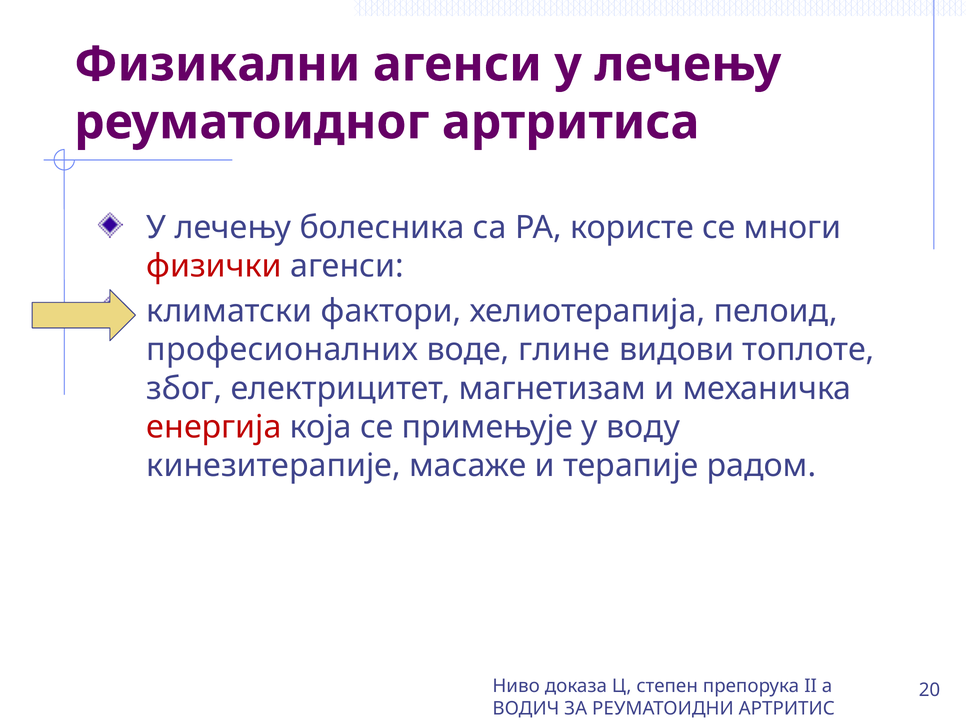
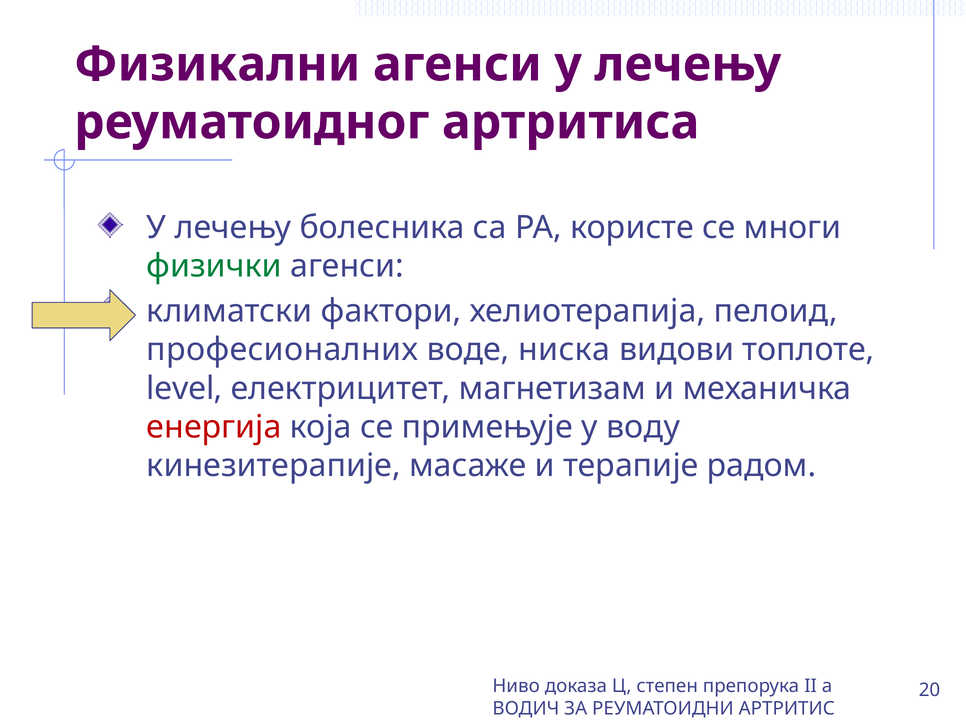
физички colour: red -> green
глине: глине -> ниска
због: због -> level
